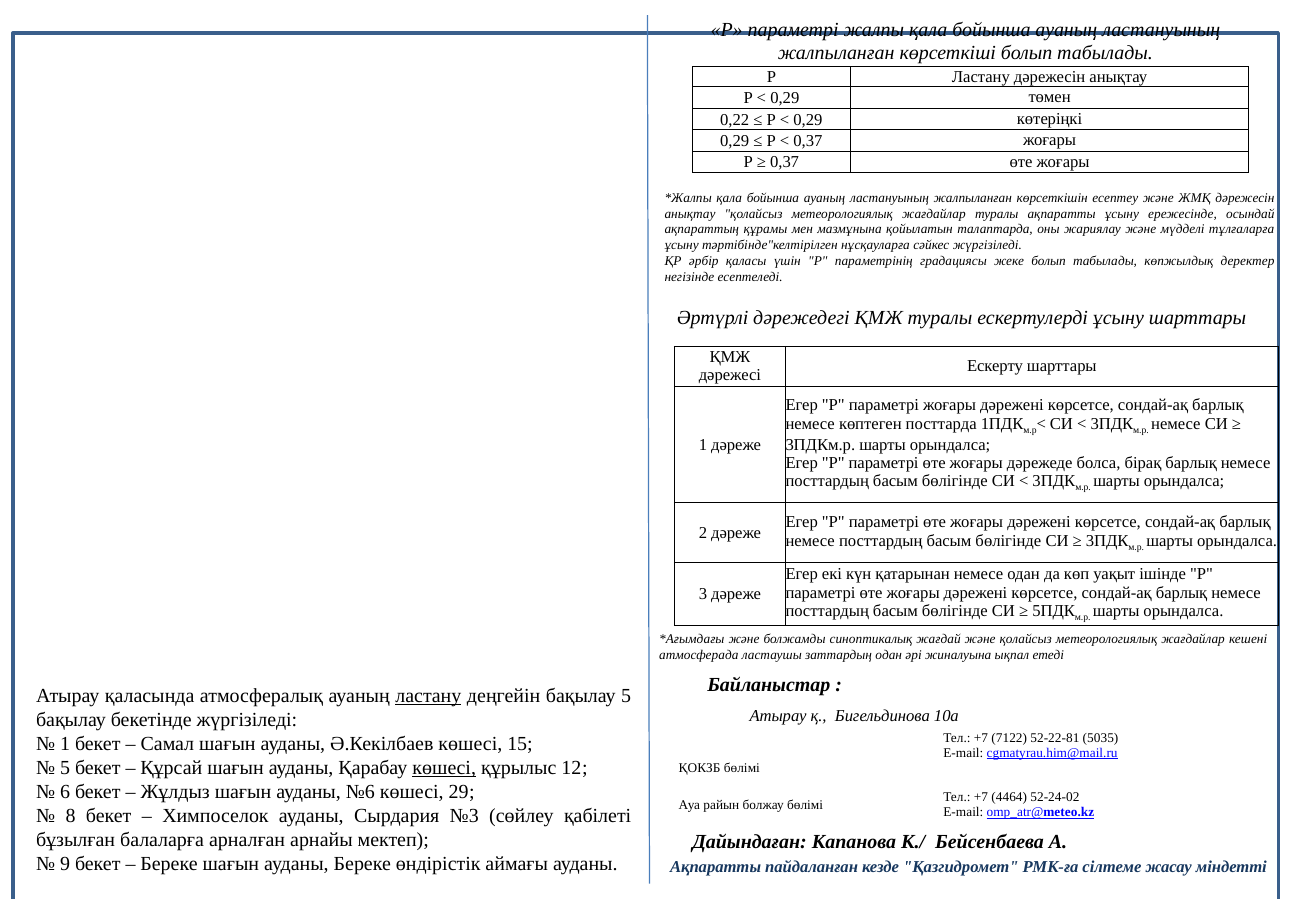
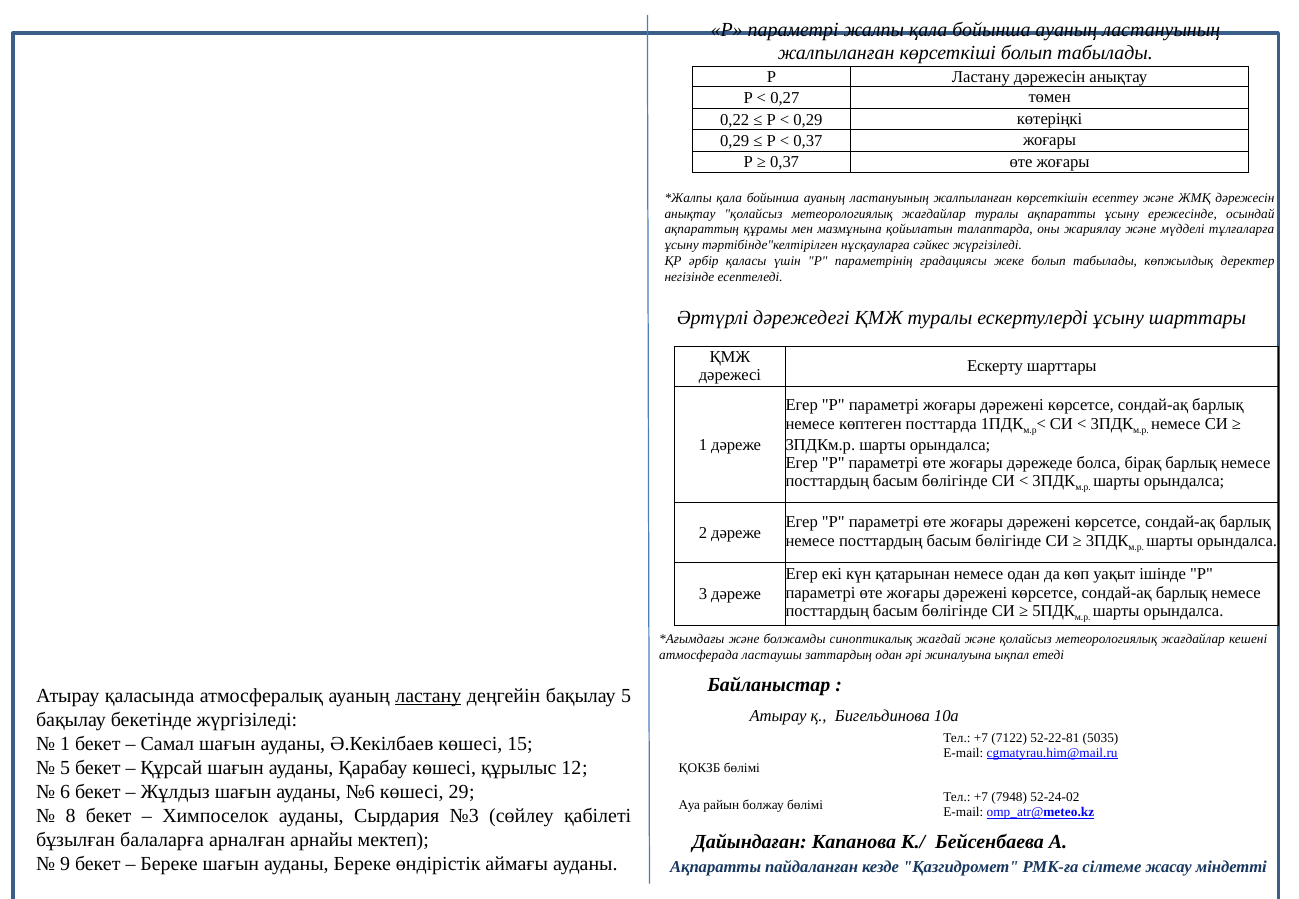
0,29 at (785, 98): 0,29 -> 0,27
көшесі at (444, 768) underline: present -> none
4464: 4464 -> 7948
